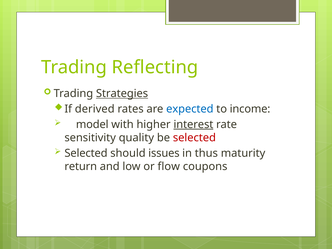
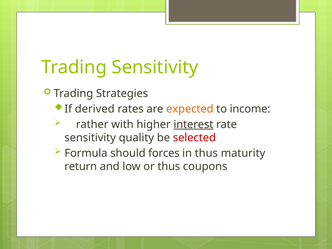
Trading Reflecting: Reflecting -> Sensitivity
Strategies underline: present -> none
expected colour: blue -> orange
model: model -> rather
Selected at (86, 153): Selected -> Formula
issues: issues -> forces
or flow: flow -> thus
